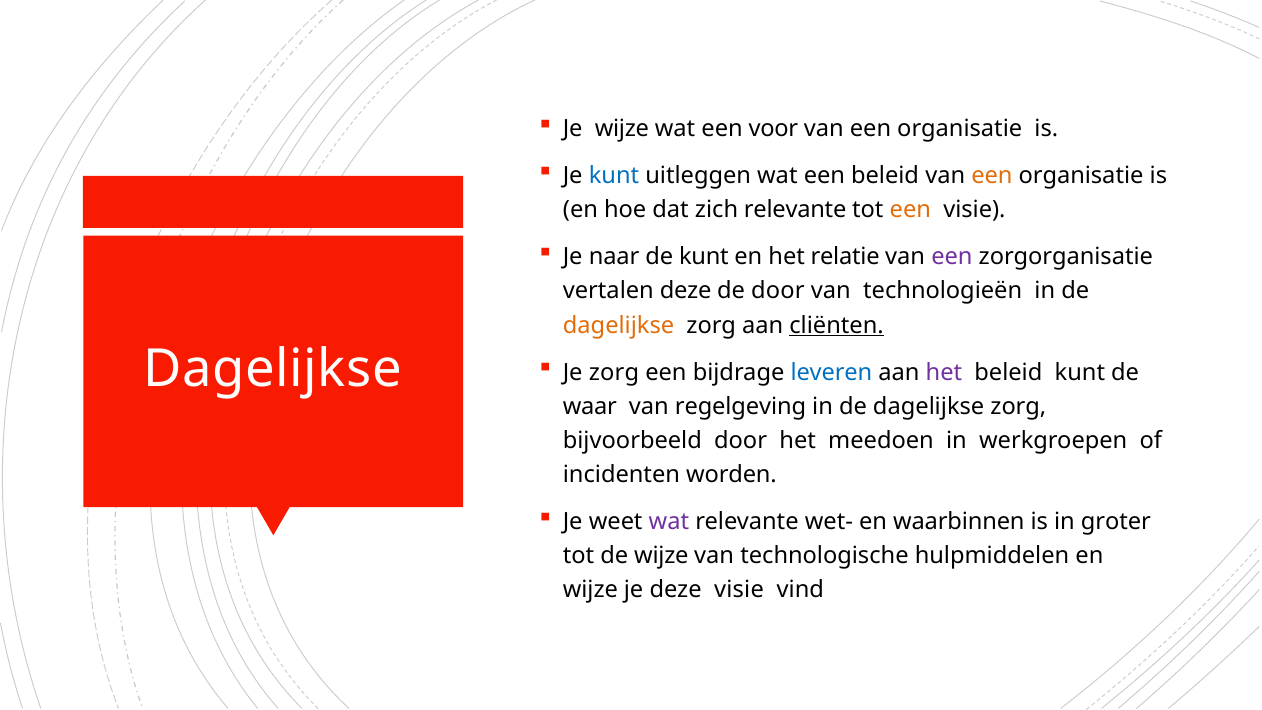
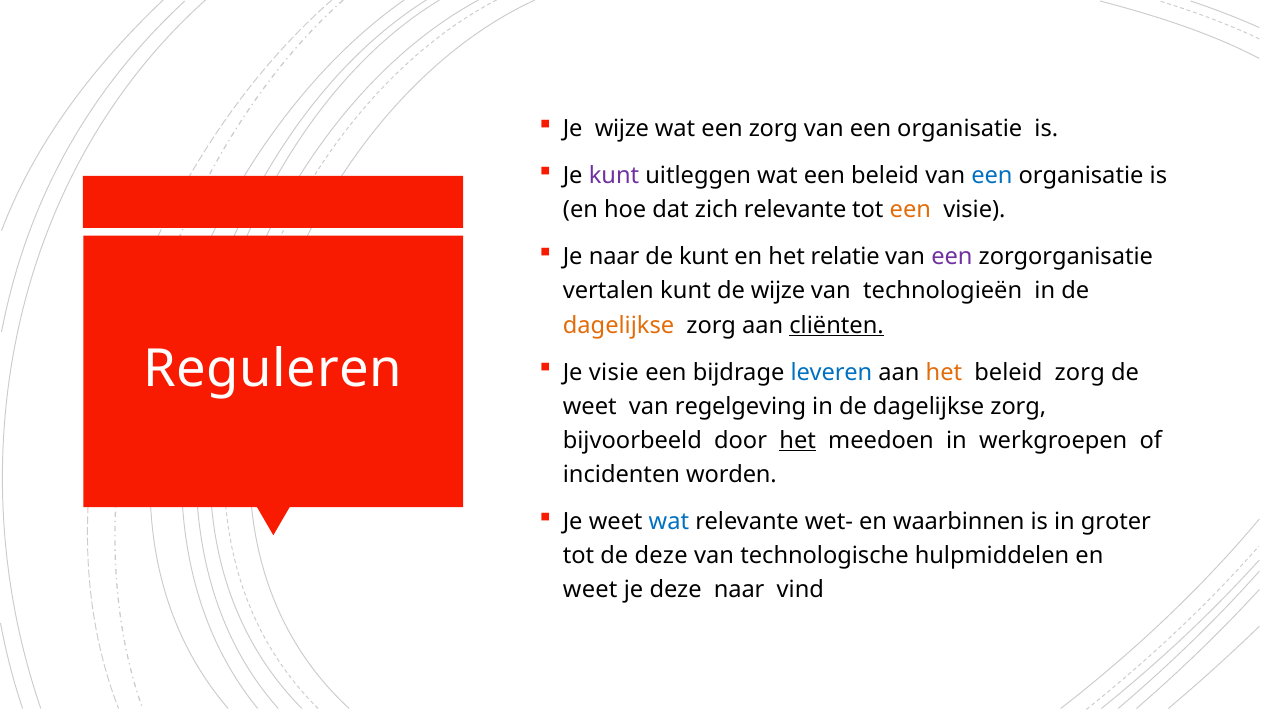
een voor: voor -> zorg
kunt at (614, 176) colour: blue -> purple
een at (992, 176) colour: orange -> blue
vertalen deze: deze -> kunt
de door: door -> wijze
Dagelijkse at (273, 369): Dagelijkse -> Reguleren
Je zorg: zorg -> visie
het at (944, 372) colour: purple -> orange
beleid kunt: kunt -> zorg
waar at (590, 406): waar -> weet
het at (798, 441) underline: none -> present
wat at (669, 522) colour: purple -> blue
de wijze: wijze -> deze
wijze at (590, 590): wijze -> weet
deze visie: visie -> naar
